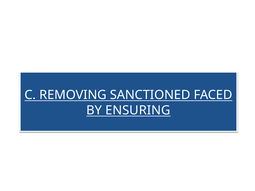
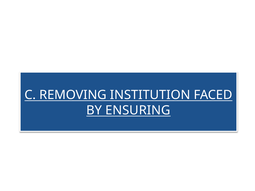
SANCTIONED: SANCTIONED -> INSTITUTION
